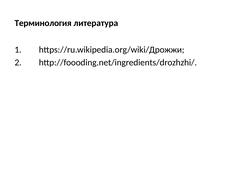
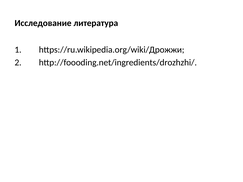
Терминология: Терминология -> Исследование
